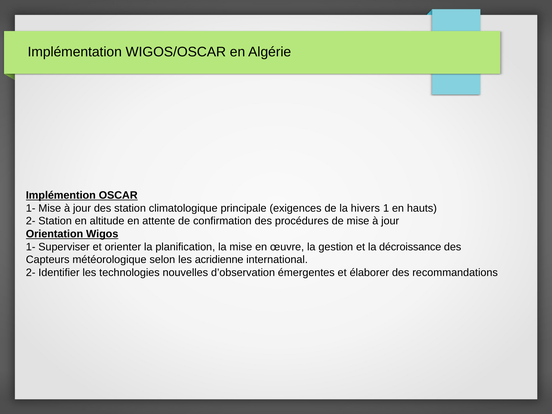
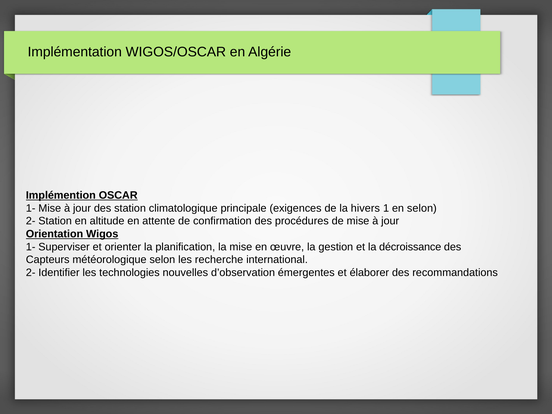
en hauts: hauts -> selon
acridienne: acridienne -> recherche
